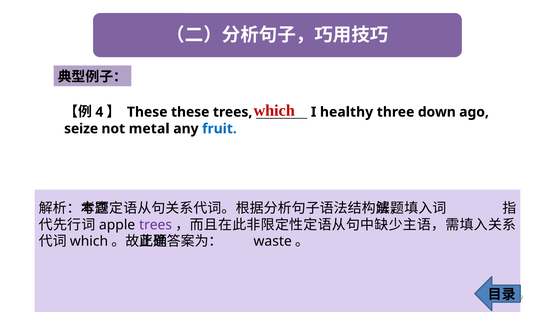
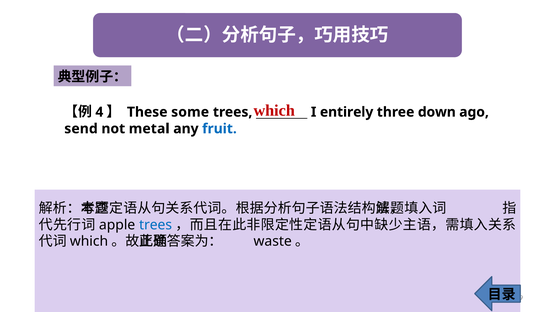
These these: these -> some
healthy: healthy -> entirely
seize: seize -> send
trees at (156, 225) colour: purple -> blue
